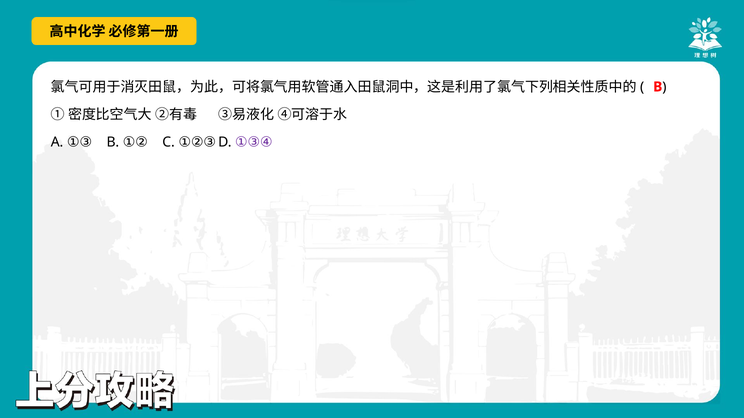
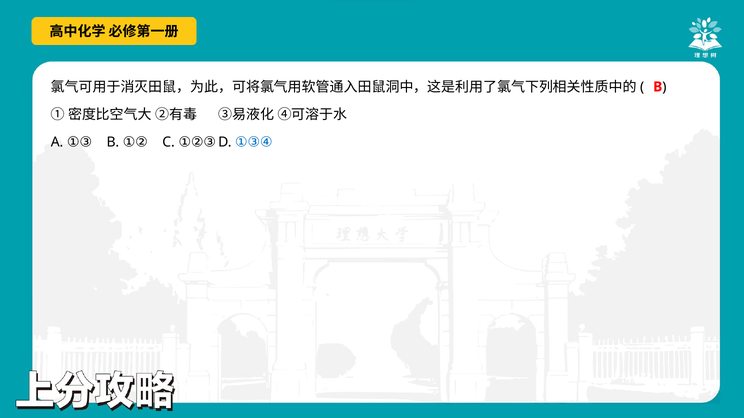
①③④ colour: purple -> blue
